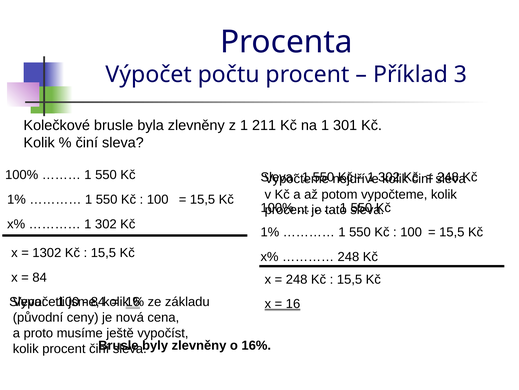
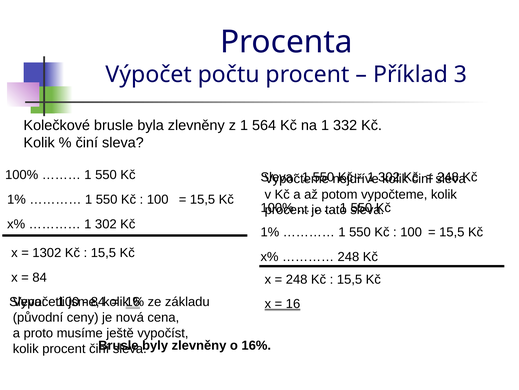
211: 211 -> 564
301: 301 -> 332
